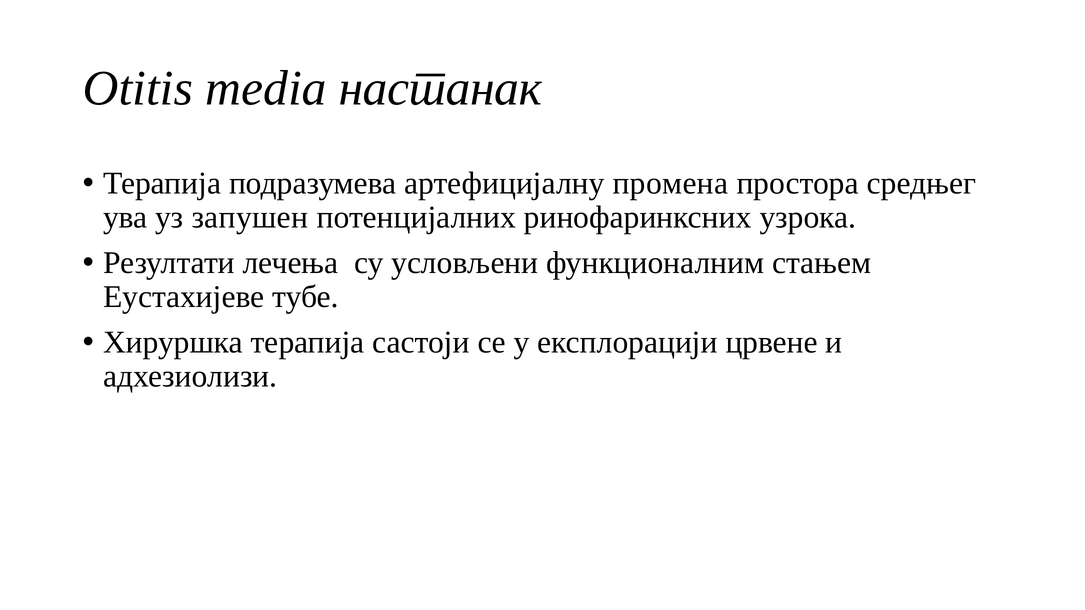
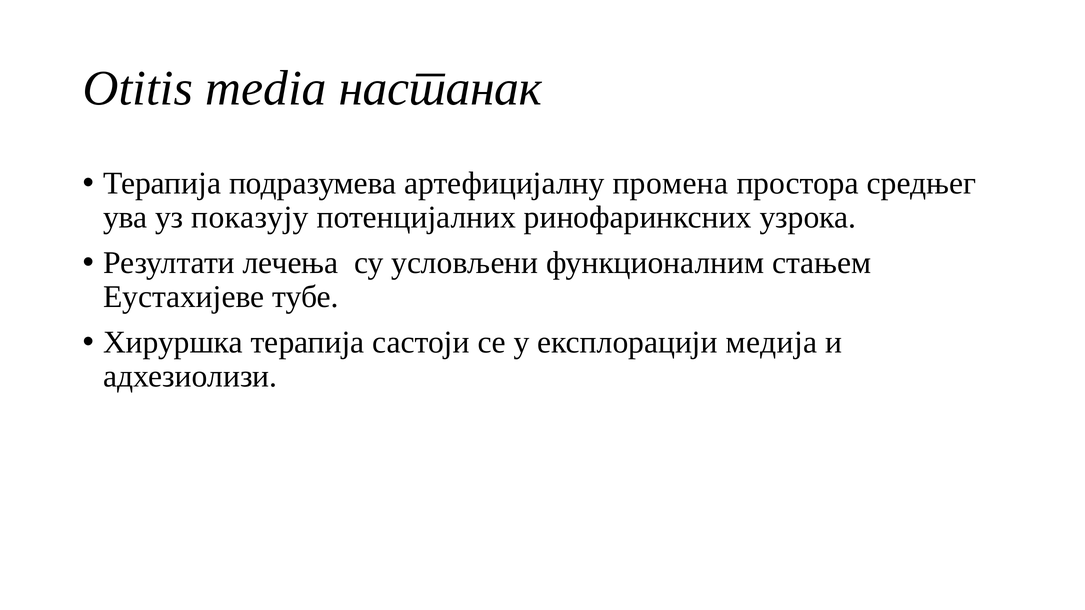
запушен: запушен -> показују
црвене: црвене -> медија
